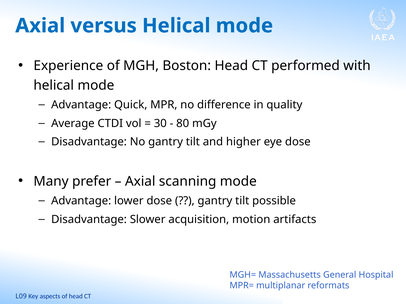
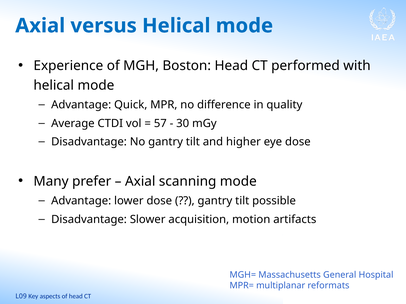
30: 30 -> 57
80: 80 -> 30
